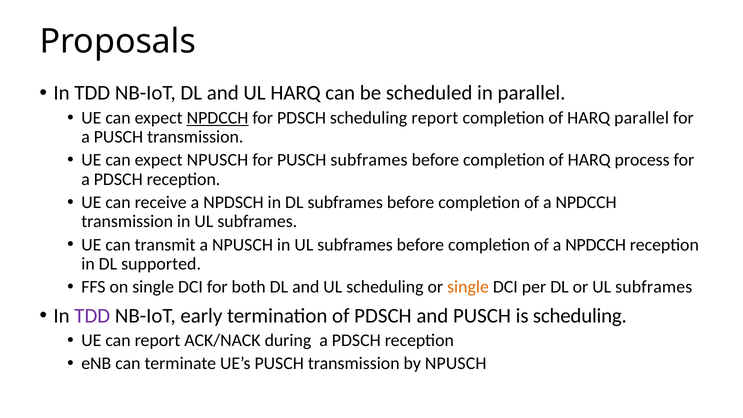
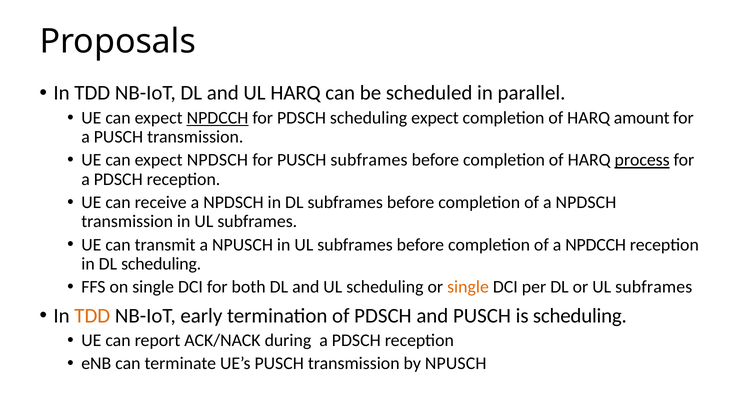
scheduling report: report -> expect
HARQ parallel: parallel -> amount
expect NPUSCH: NPUSCH -> NPDSCH
process underline: none -> present
NPDCCH at (586, 202): NPDCCH -> NPDSCH
DL supported: supported -> scheduling
TDD at (92, 316) colour: purple -> orange
